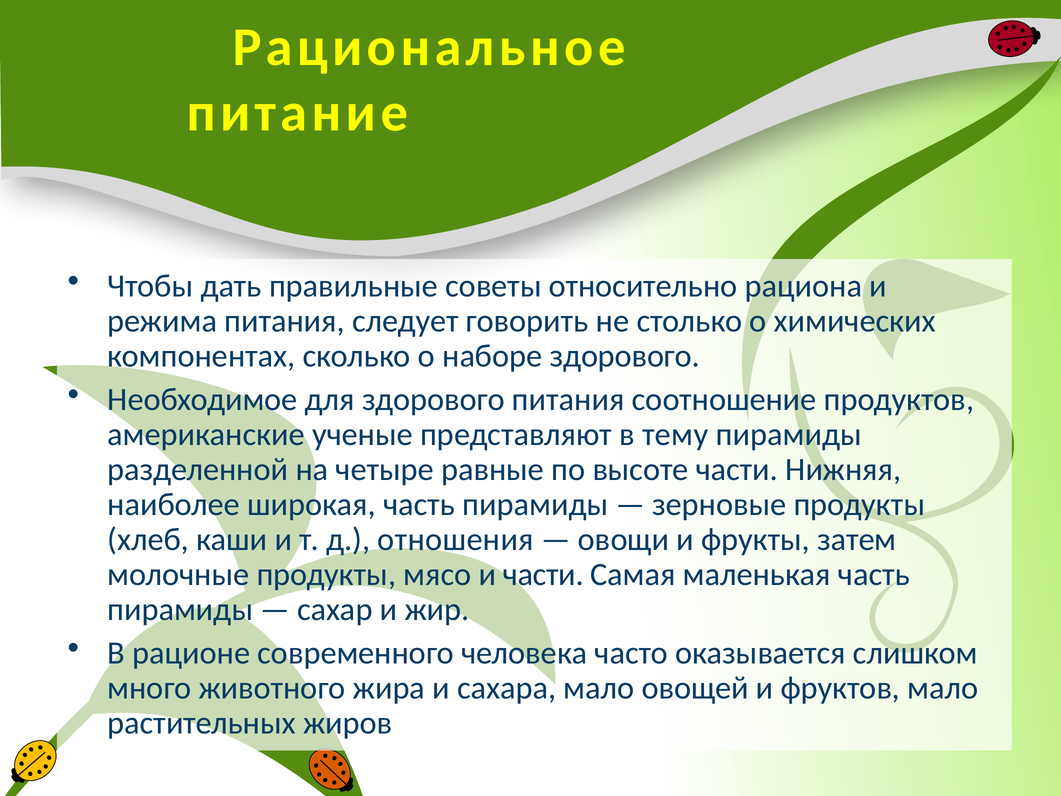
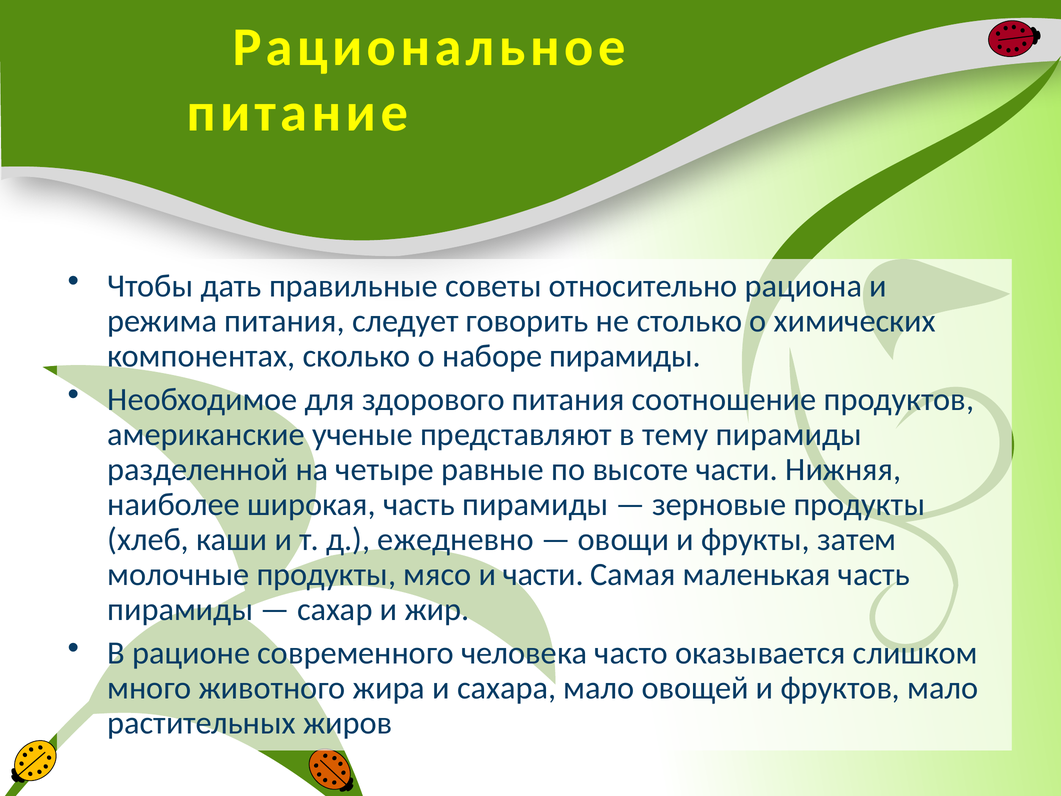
наборе здорового: здорового -> пирамиды
отношения: отношения -> ежедневно
